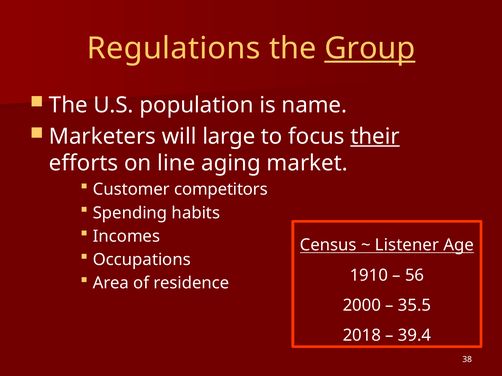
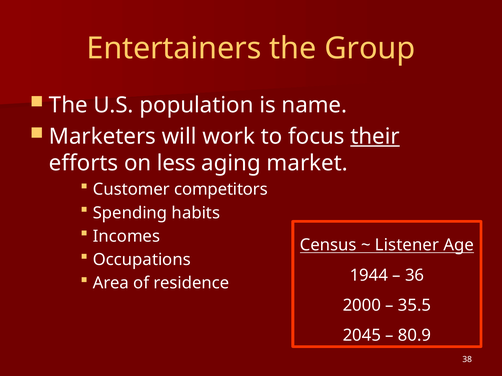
Regulations: Regulations -> Entertainers
Group underline: present -> none
large: large -> work
line: line -> less
1910: 1910 -> 1944
56: 56 -> 36
2018: 2018 -> 2045
39.4: 39.4 -> 80.9
